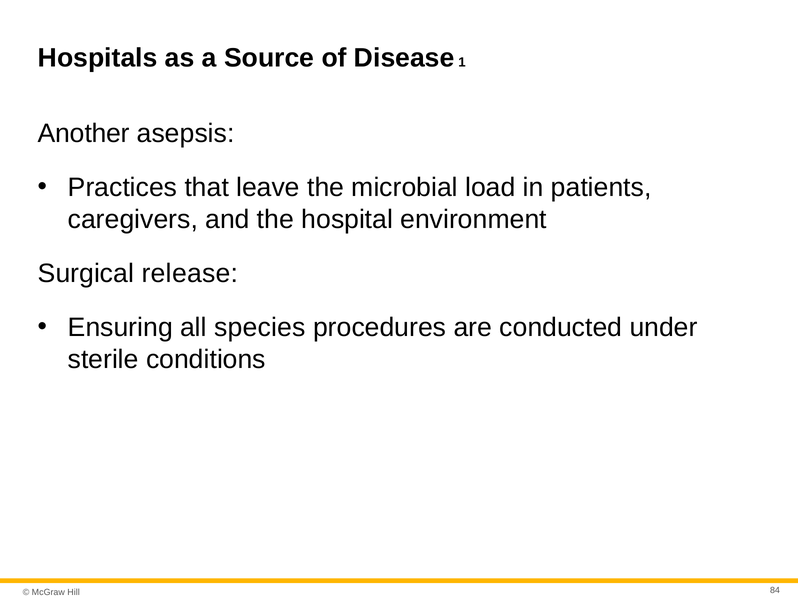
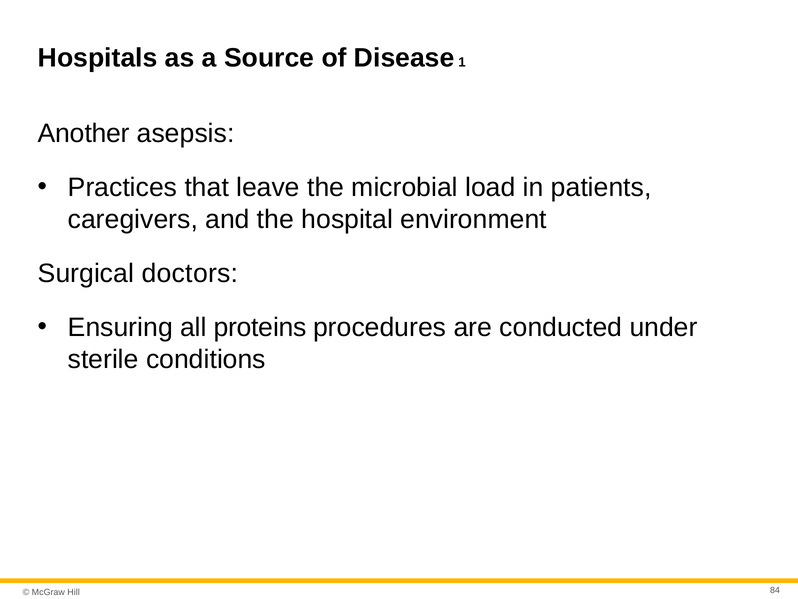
release: release -> doctors
species: species -> proteins
